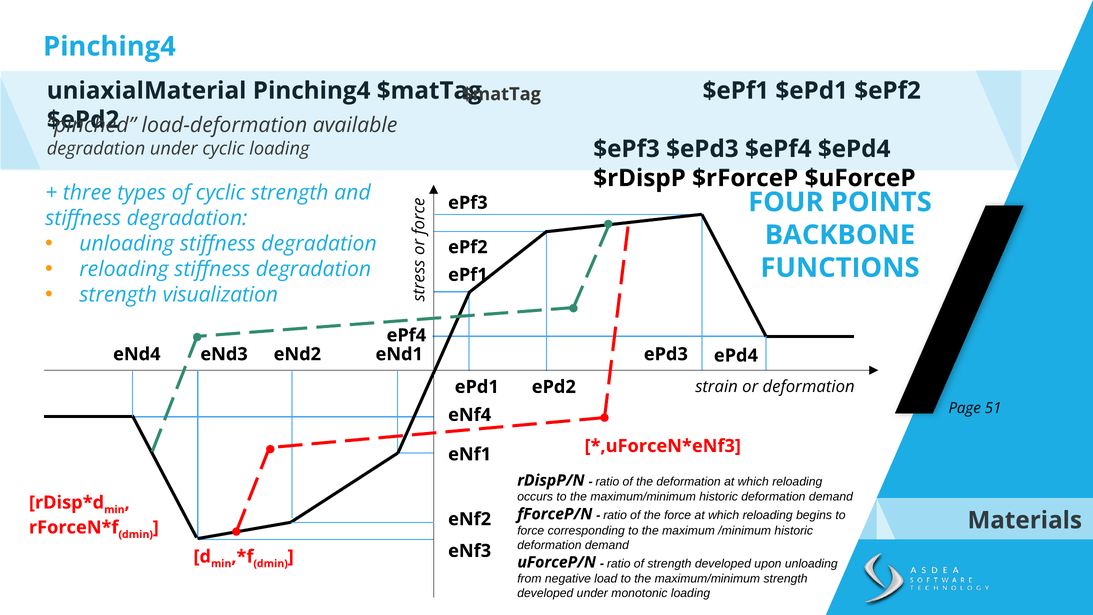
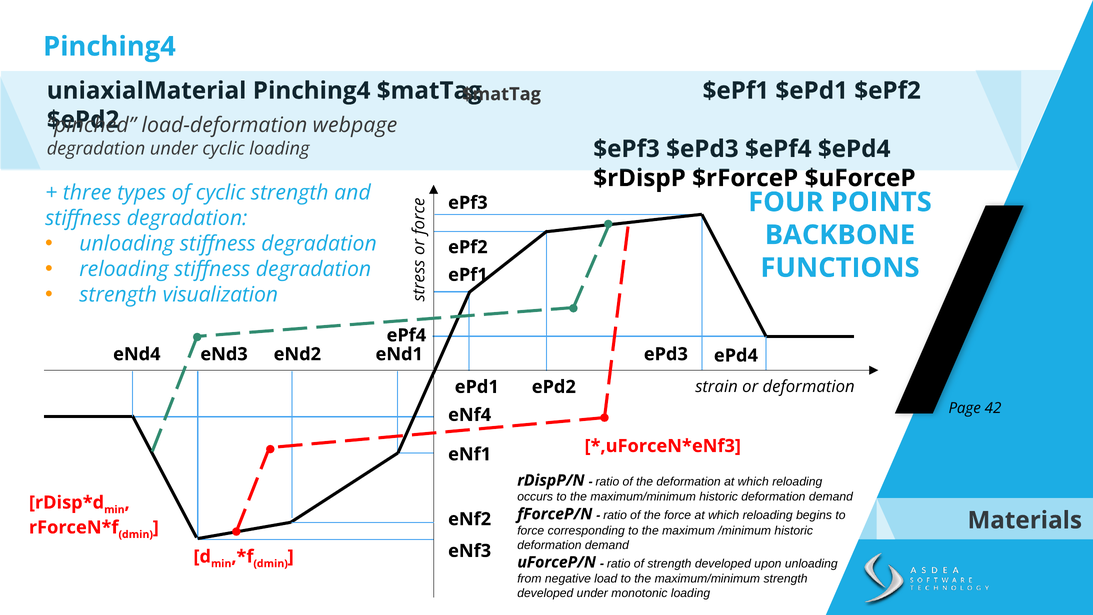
available: available -> webpage
51: 51 -> 42
